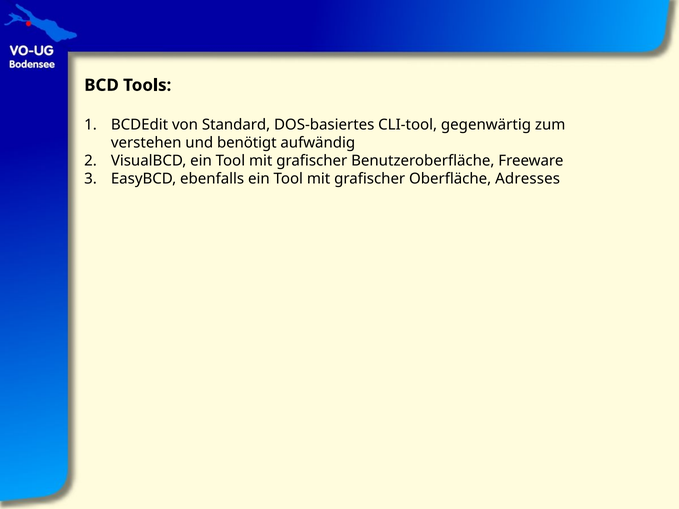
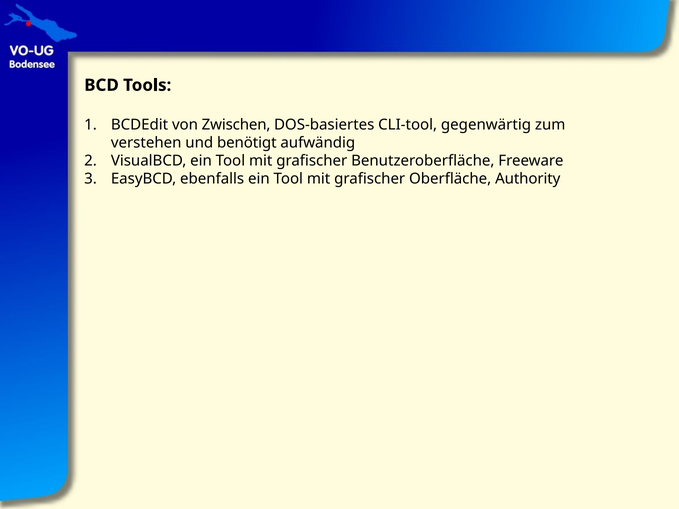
Standard: Standard -> Zwischen
Adresses: Adresses -> Authority
